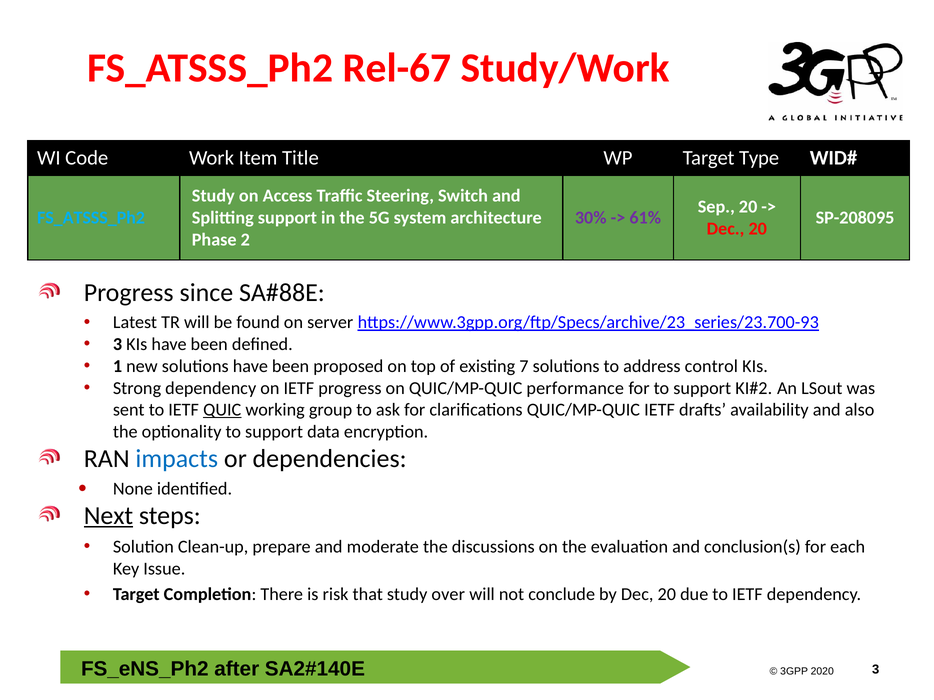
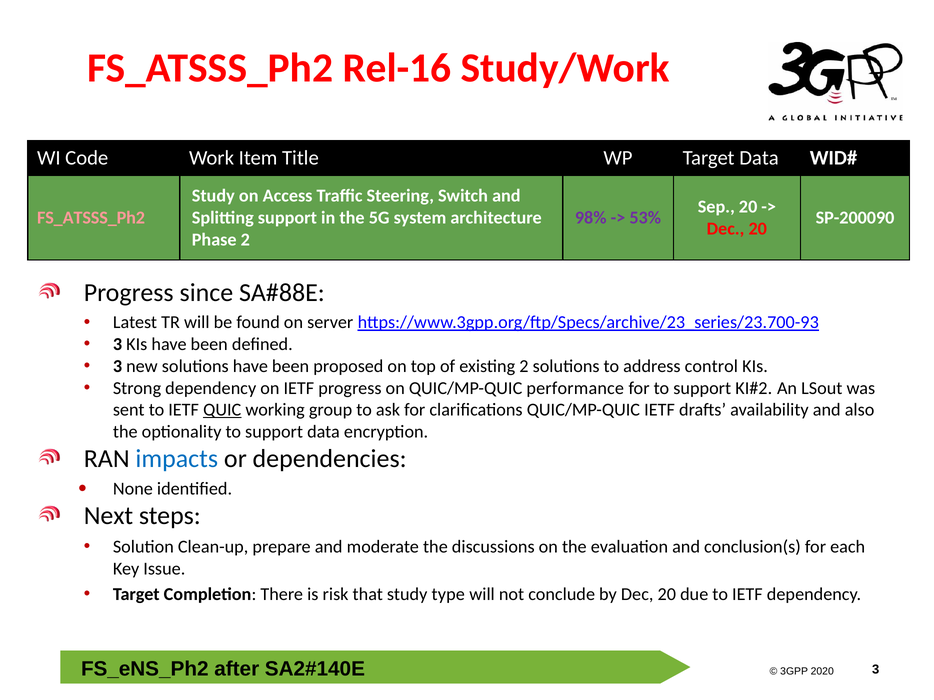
Rel-67: Rel-67 -> Rel-16
Target Type: Type -> Data
FS_ATSSS_Ph2 at (91, 218) colour: light blue -> pink
30%: 30% -> 98%
61%: 61% -> 53%
SP-208095: SP-208095 -> SP-200090
1 at (118, 367): 1 -> 3
existing 7: 7 -> 2
Next underline: present -> none
over: over -> type
